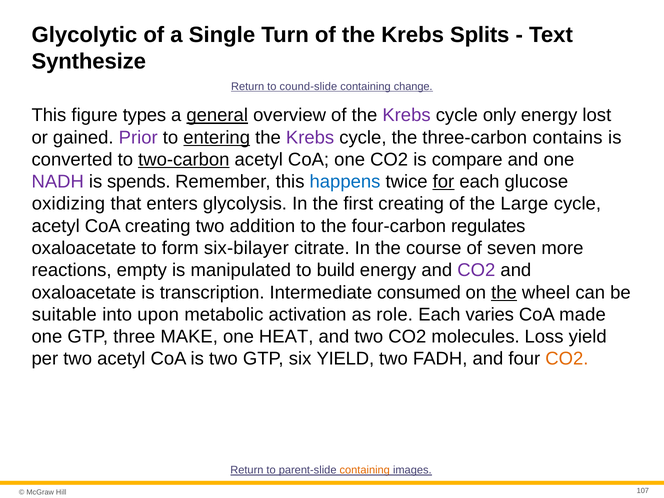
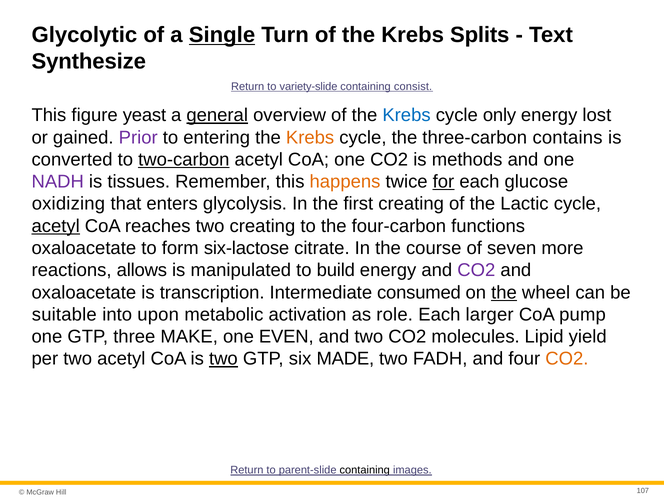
Single underline: none -> present
cound-slide: cound-slide -> variety-slide
change: change -> consist
types: types -> yeast
Krebs at (407, 115) colour: purple -> blue
entering underline: present -> none
Krebs at (310, 137) colour: purple -> orange
compare: compare -> methods
spends: spends -> tissues
happens colour: blue -> orange
Large: Large -> Lactic
acetyl at (56, 226) underline: none -> present
CoA creating: creating -> reaches
two addition: addition -> creating
regulates: regulates -> functions
six-bilayer: six-bilayer -> six-lactose
empty: empty -> allows
varies: varies -> larger
made: made -> pump
HEAT: HEAT -> EVEN
Loss: Loss -> Lipid
two at (223, 359) underline: none -> present
six YIELD: YIELD -> MADE
containing at (365, 470) colour: orange -> black
